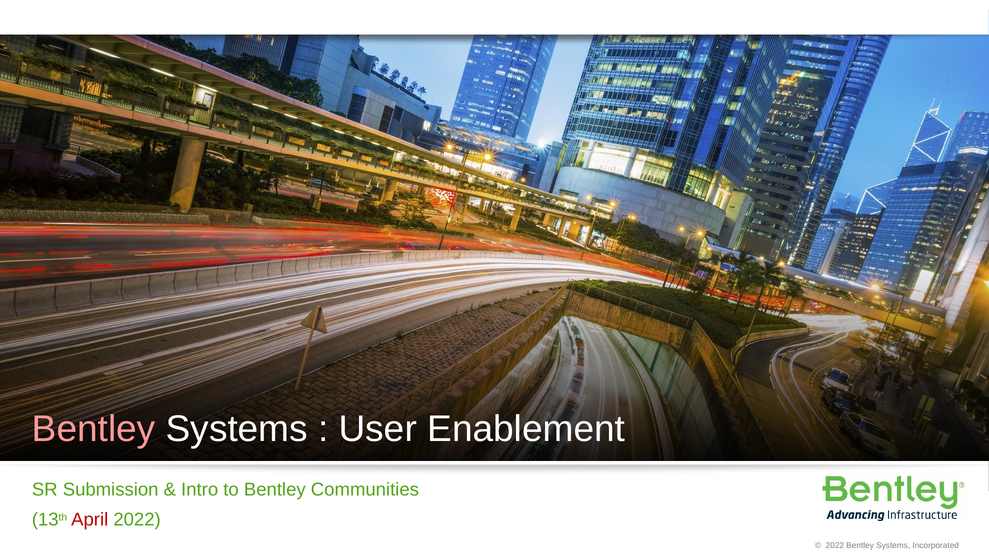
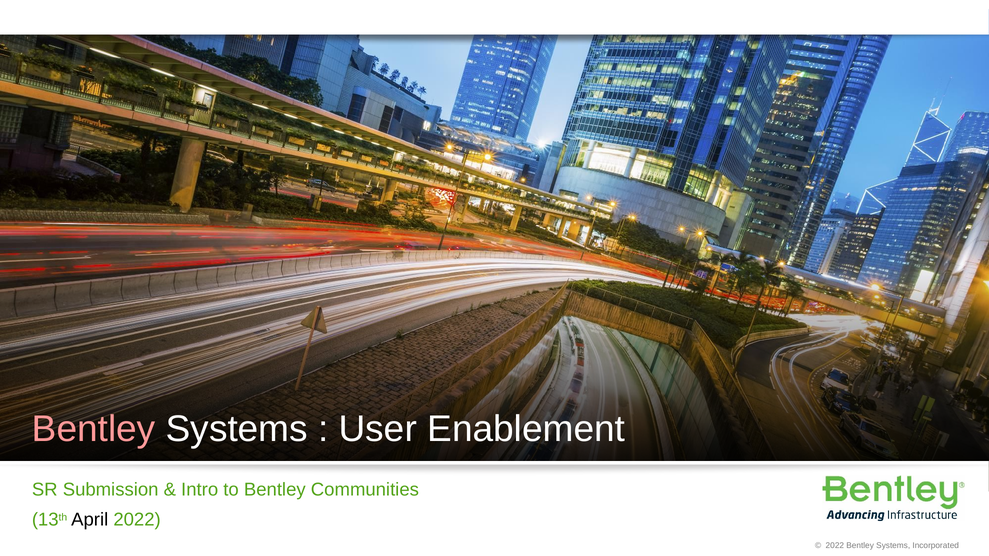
April colour: red -> black
